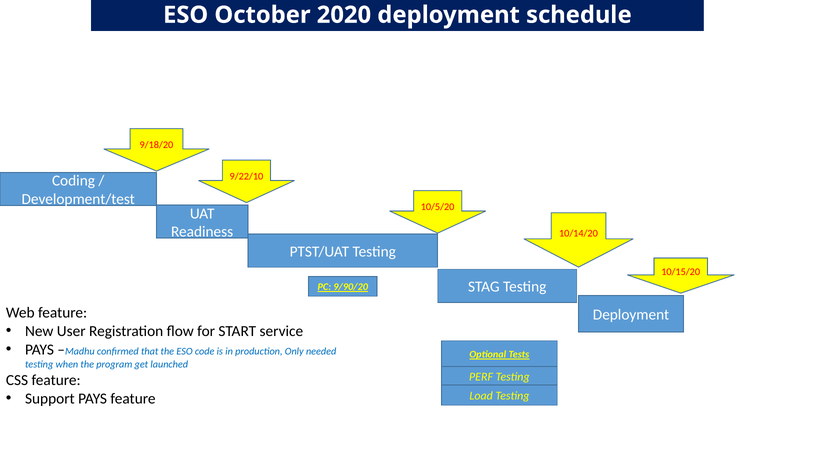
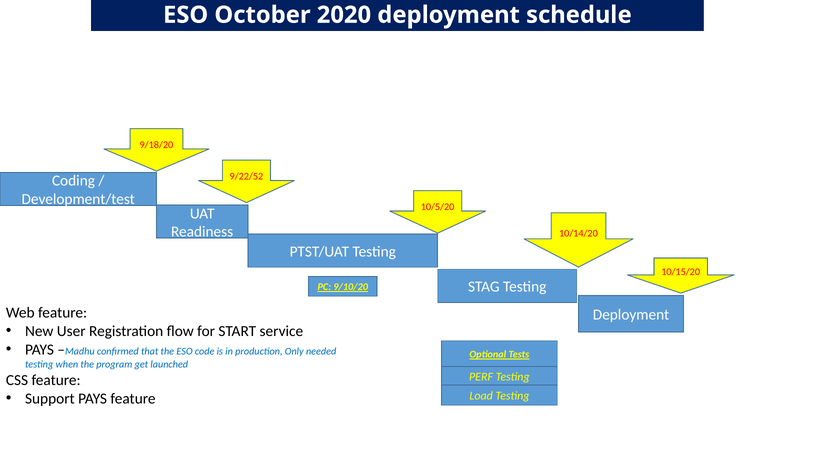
9/22/10: 9/22/10 -> 9/22/52
9/90/20: 9/90/20 -> 9/10/20
